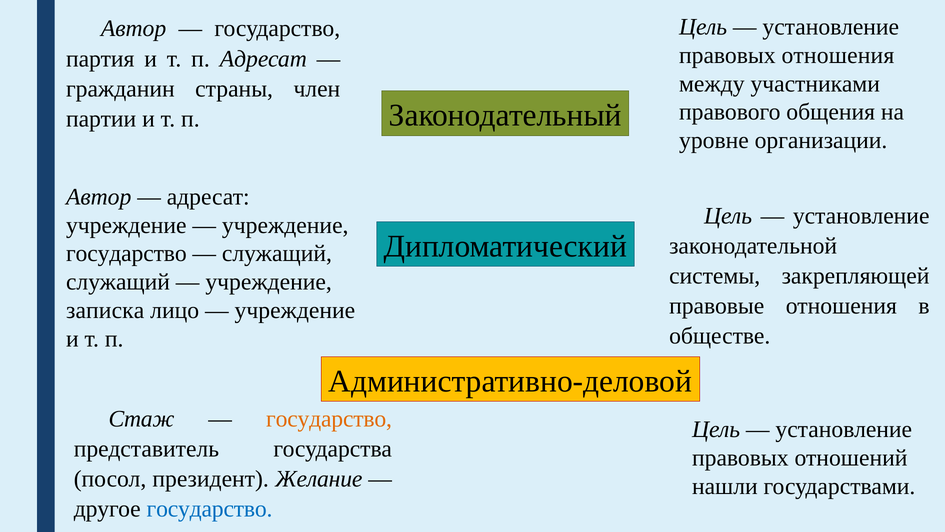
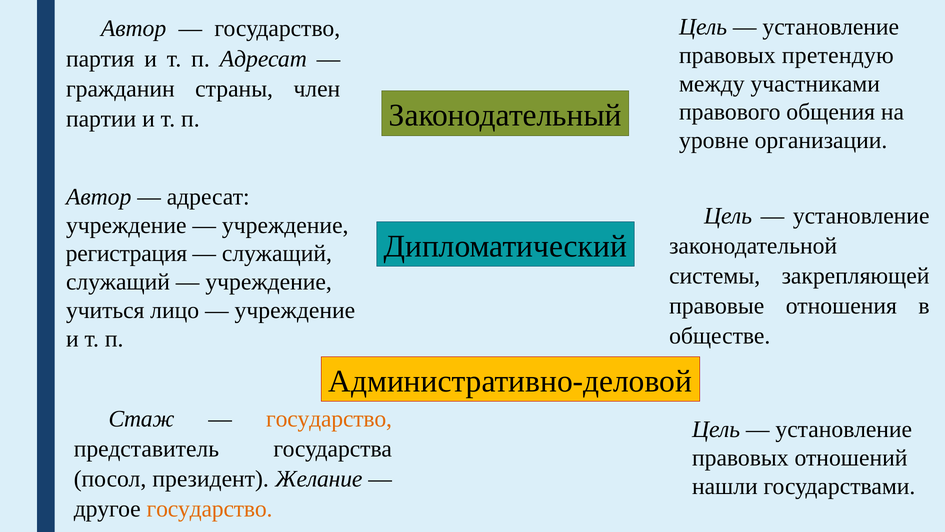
правовых отношения: отношения -> претендую
государство at (126, 253): государство -> регистрация
записка: записка -> учиться
государство at (210, 509) colour: blue -> orange
